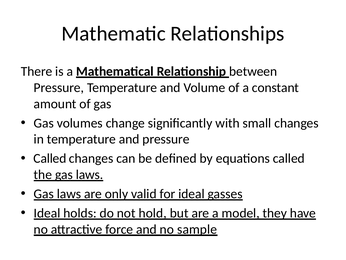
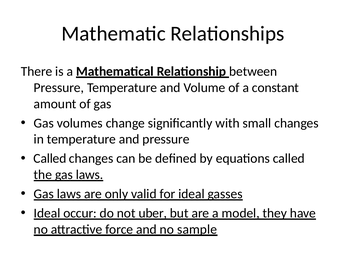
holds: holds -> occur
hold: hold -> uber
